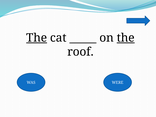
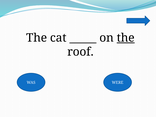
The at (37, 38) underline: present -> none
